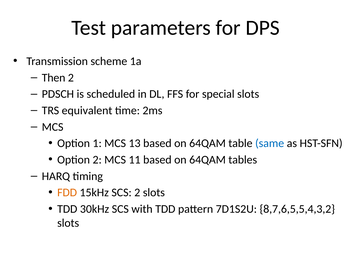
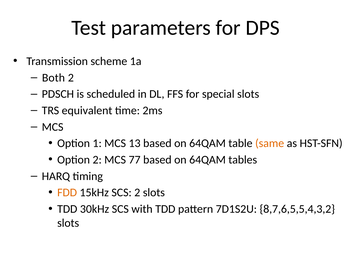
Then: Then -> Both
same colour: blue -> orange
11: 11 -> 77
